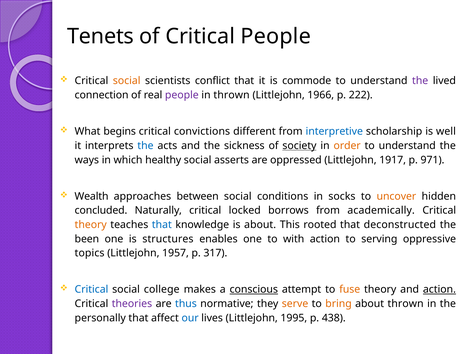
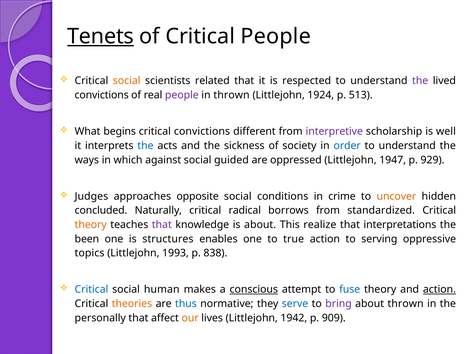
Tenets underline: none -> present
conflict: conflict -> related
commode: commode -> respected
connection at (102, 95): connection -> convictions
1966: 1966 -> 1924
222: 222 -> 513
interpretive colour: blue -> purple
society underline: present -> none
order colour: orange -> blue
healthy: healthy -> against
asserts: asserts -> guided
1917: 1917 -> 1947
971: 971 -> 929
Wealth: Wealth -> Judges
between: between -> opposite
socks: socks -> crime
locked: locked -> radical
academically: academically -> standardized
that at (162, 225) colour: blue -> purple
rooted: rooted -> realize
deconstructed: deconstructed -> interpretations
with: with -> true
1957: 1957 -> 1993
317: 317 -> 838
college: college -> human
fuse colour: orange -> blue
theories colour: purple -> orange
serve colour: orange -> blue
bring colour: orange -> purple
our colour: blue -> orange
1995: 1995 -> 1942
438: 438 -> 909
